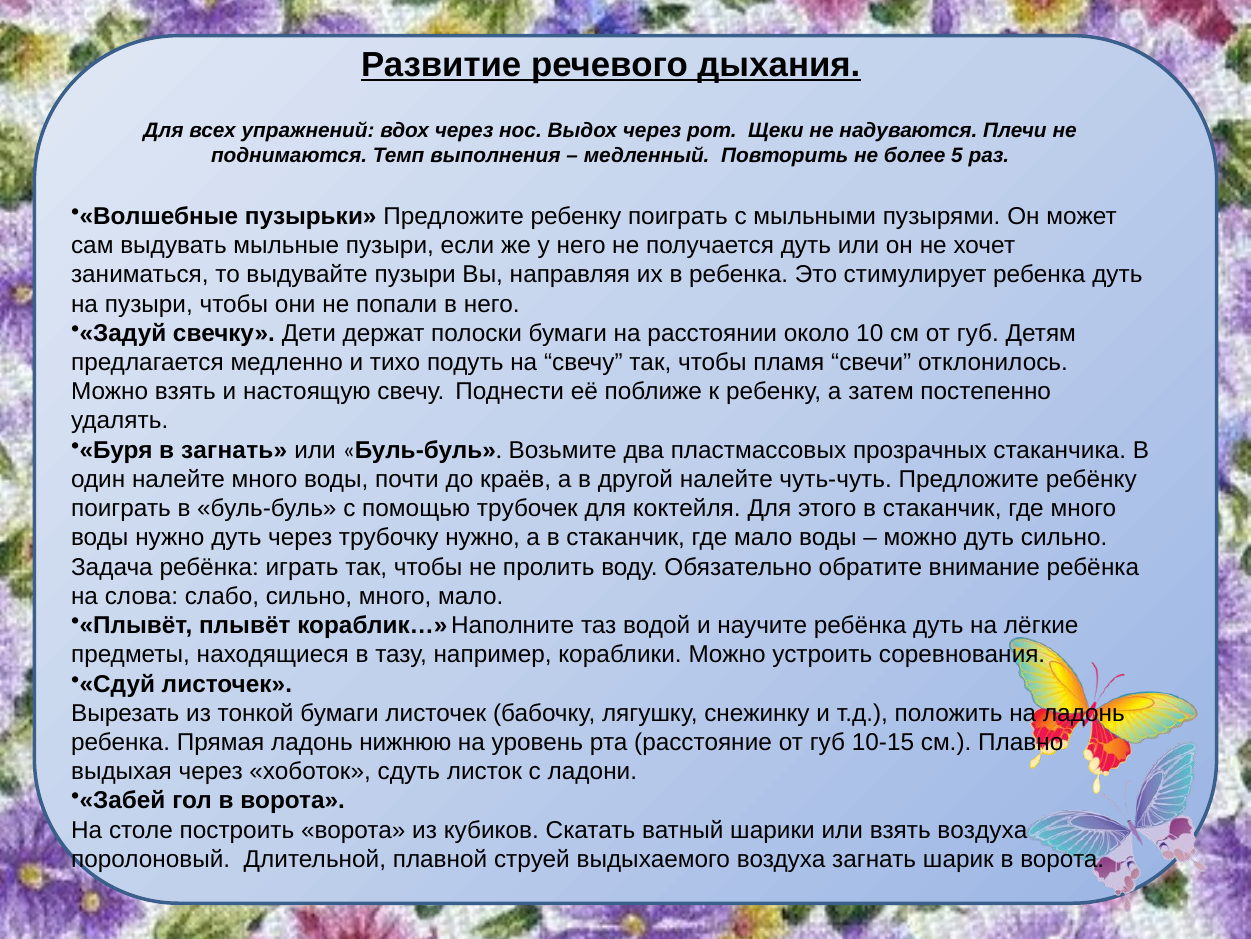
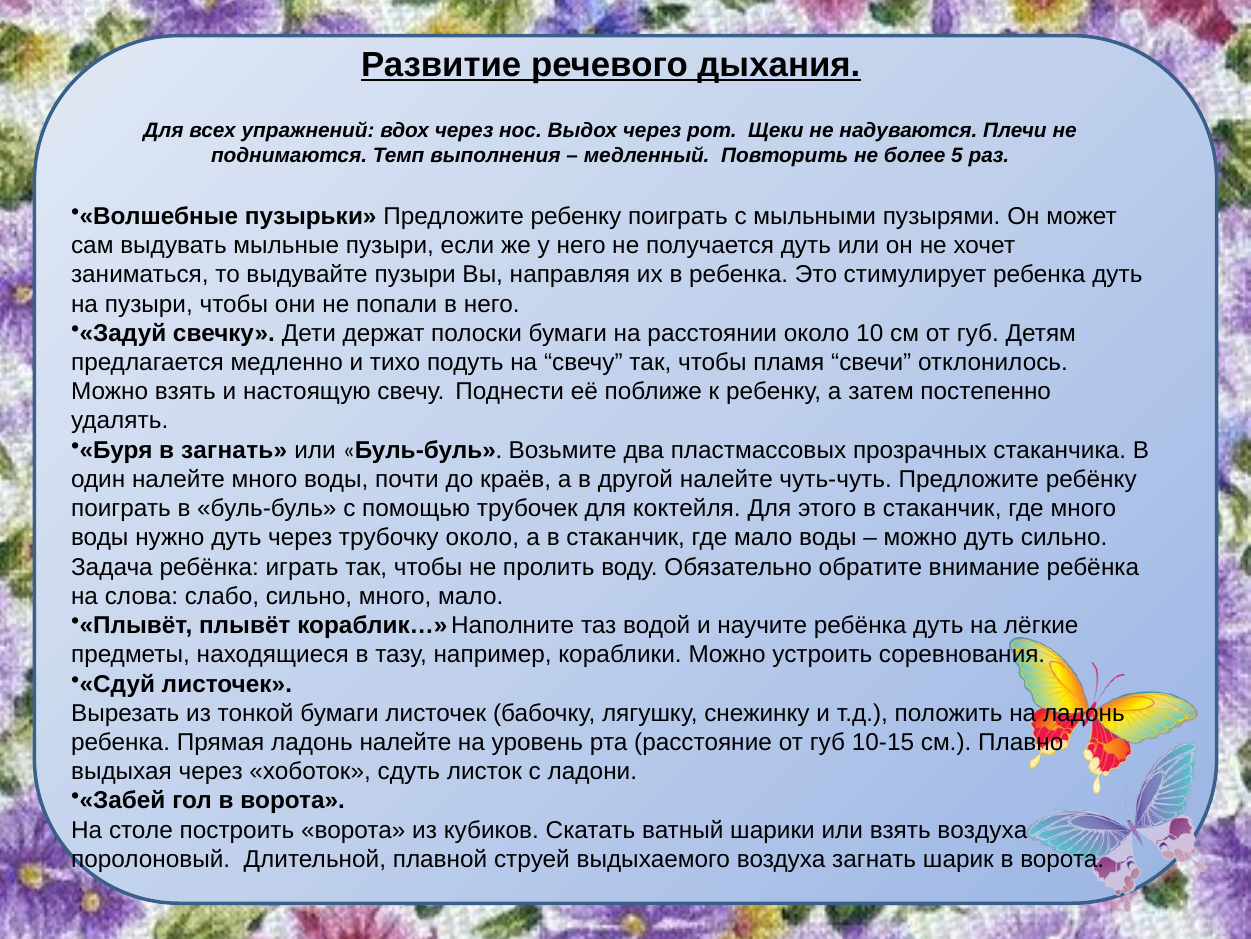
трубочку нужно: нужно -> около
ладонь нижнюю: нижнюю -> налейте
